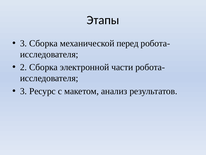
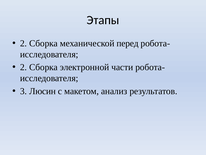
3 at (24, 43): 3 -> 2
Ресурс: Ресурс -> Люсин
